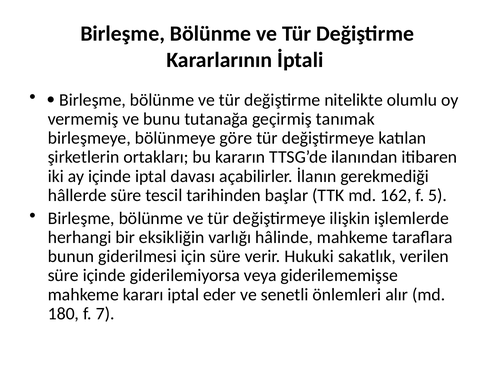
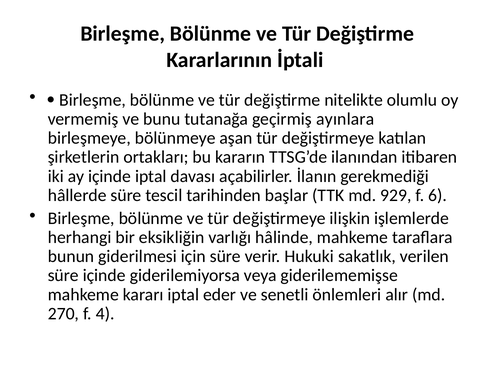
tanımak: tanımak -> ayınlara
göre: göre -> aşan
162: 162 -> 929
5: 5 -> 6
180: 180 -> 270
7: 7 -> 4
